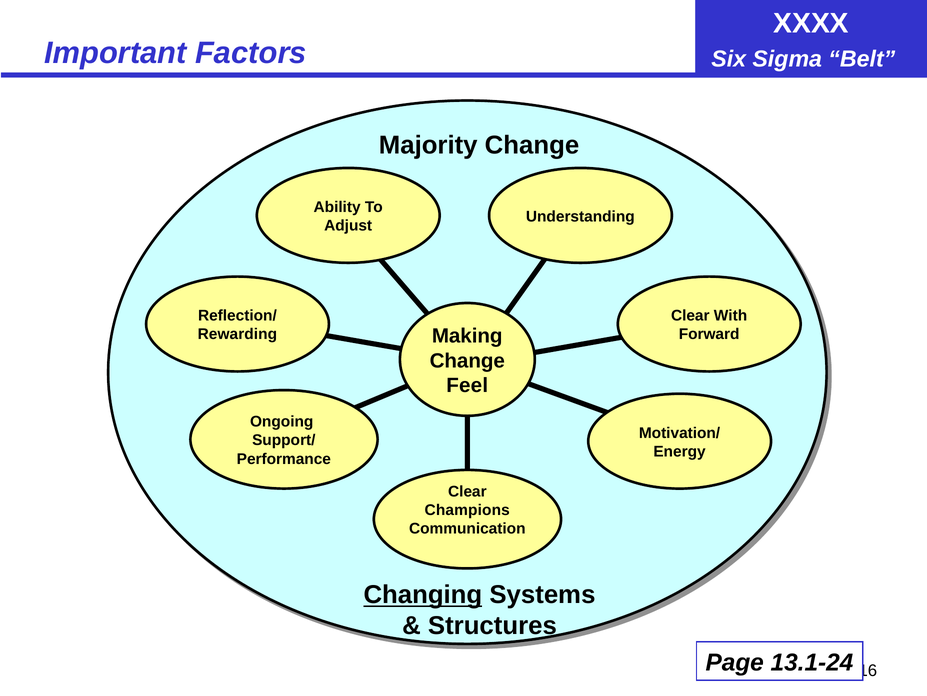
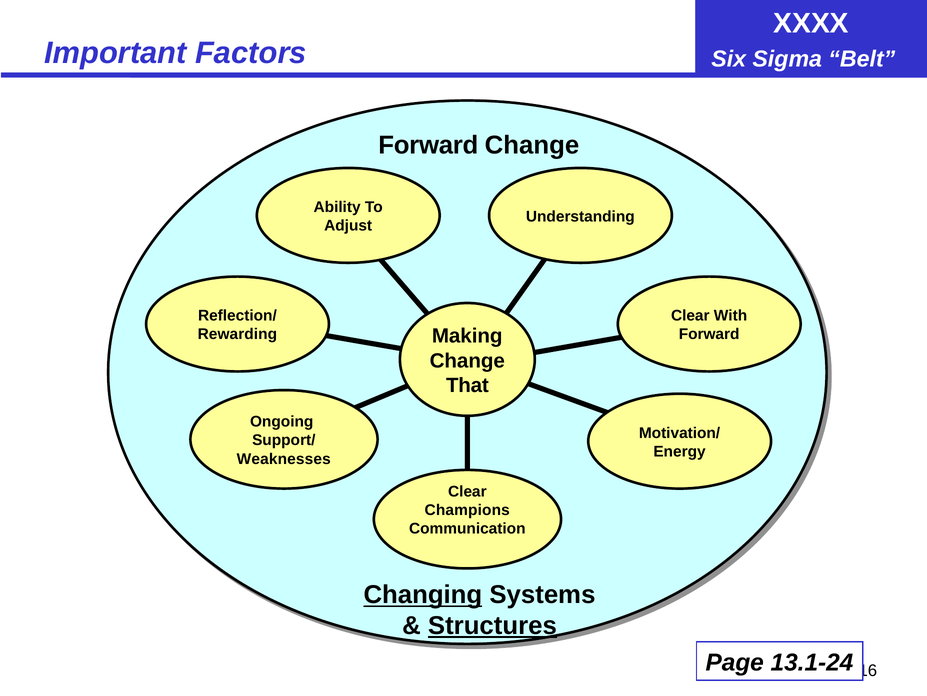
Majority at (428, 145): Majority -> Forward
Feel: Feel -> That
Performance: Performance -> Weaknesses
Structures underline: none -> present
